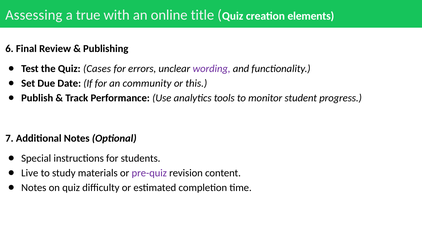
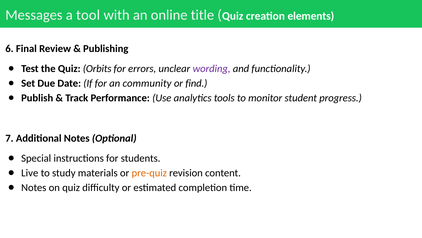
Assessing: Assessing -> Messages
true: true -> tool
Cases: Cases -> Orbits
this: this -> find
pre-quiz colour: purple -> orange
